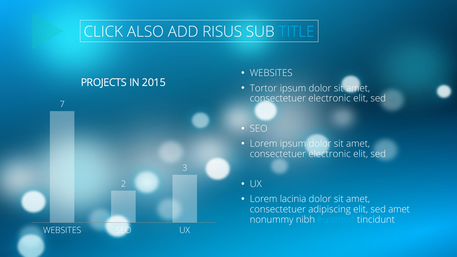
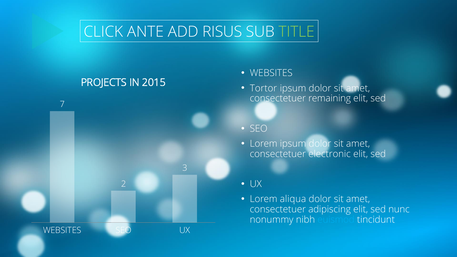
ALSO: ALSO -> ANTE
TITLE colour: light blue -> light green
electronic at (330, 99): electronic -> remaining
lacinia: lacinia -> aliqua
sed amet: amet -> nunc
